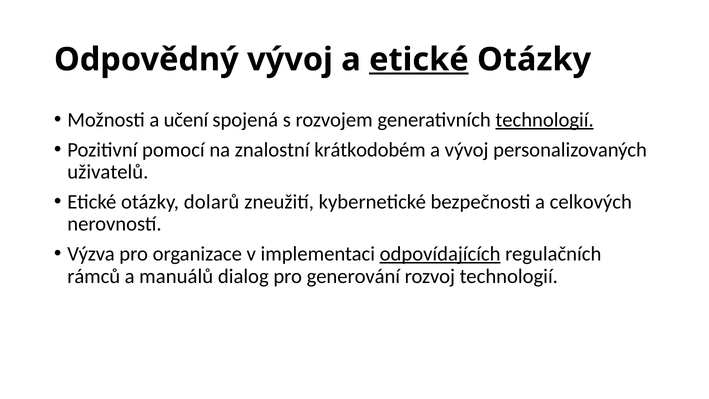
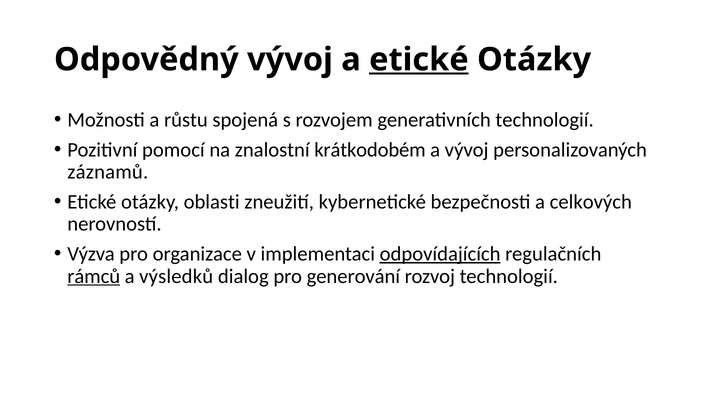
učení: učení -> růstu
technologií at (545, 120) underline: present -> none
uživatelů: uživatelů -> záznamů
dolarů: dolarů -> oblasti
rámců underline: none -> present
manuálů: manuálů -> výsledků
